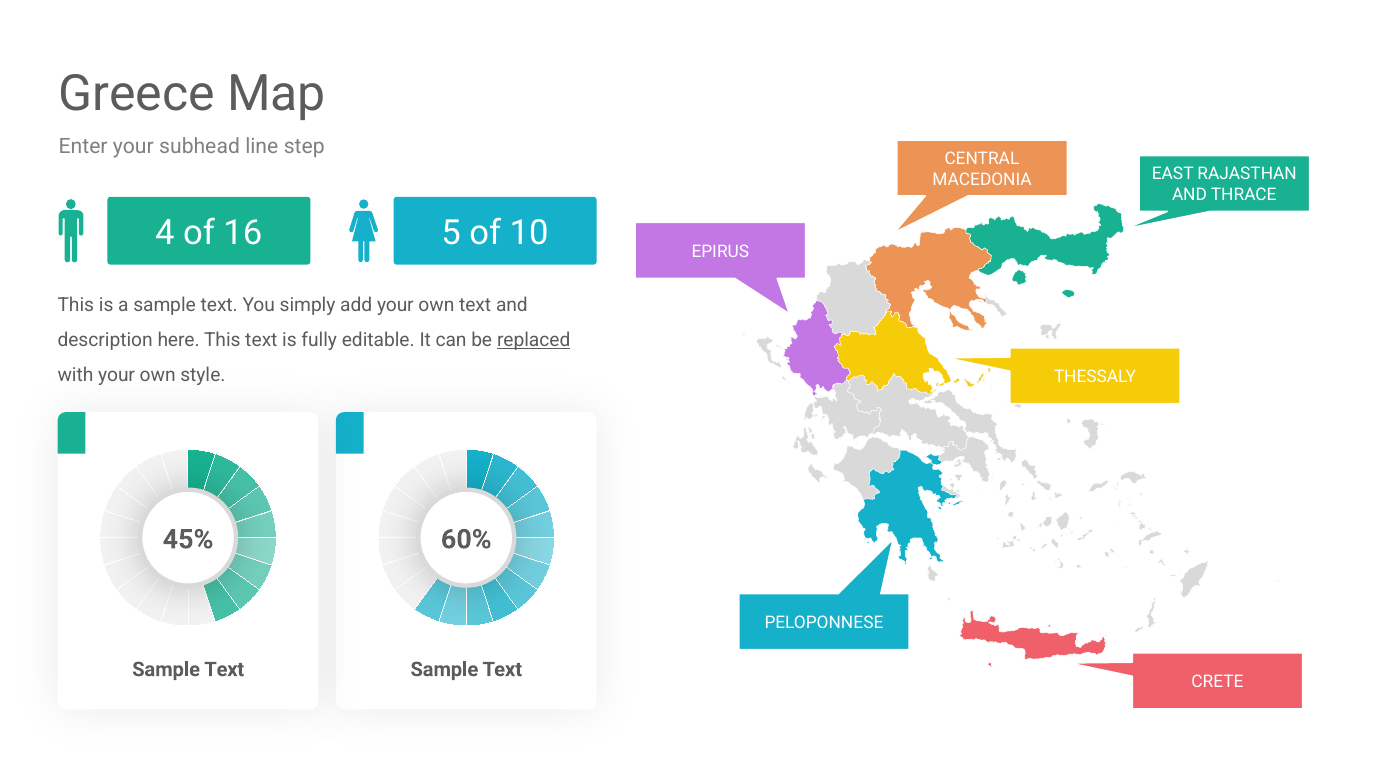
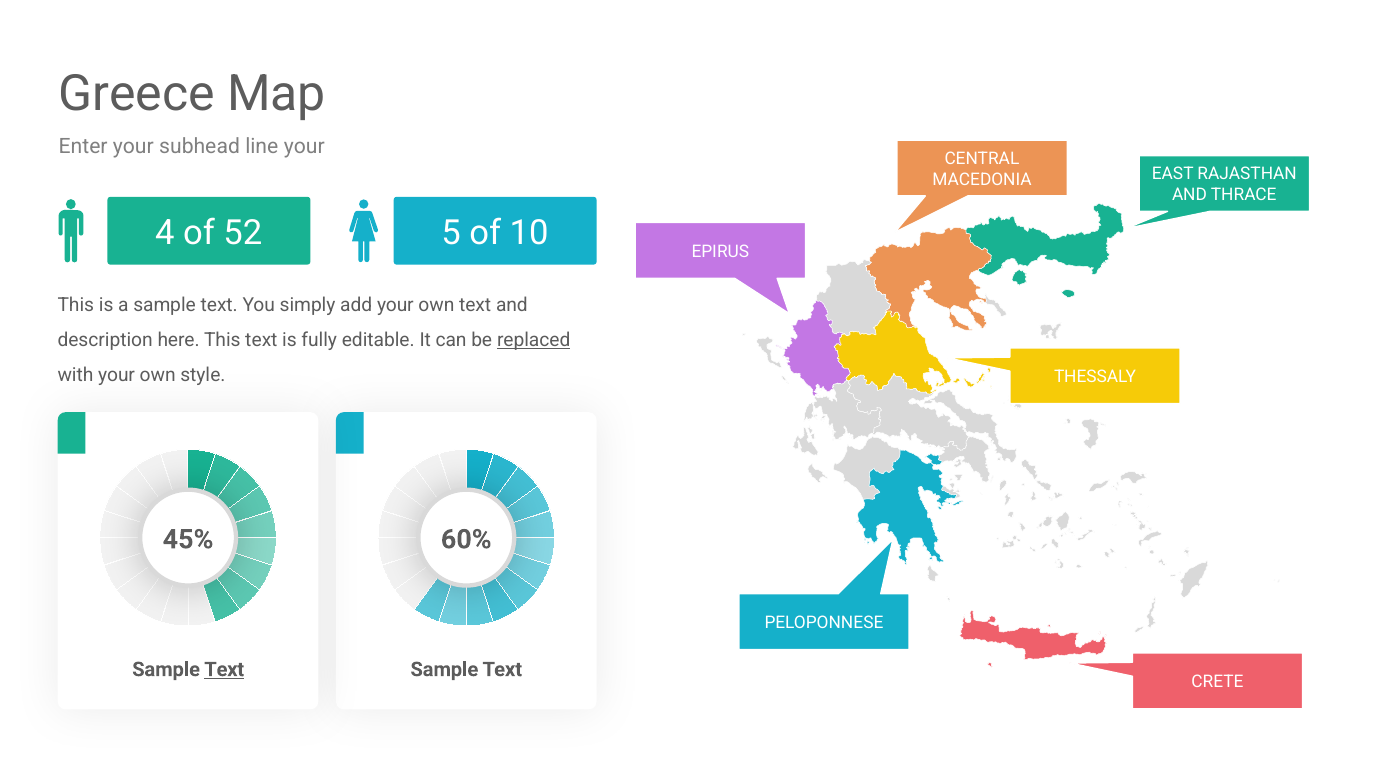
line step: step -> your
16: 16 -> 52
Text at (224, 669) underline: none -> present
